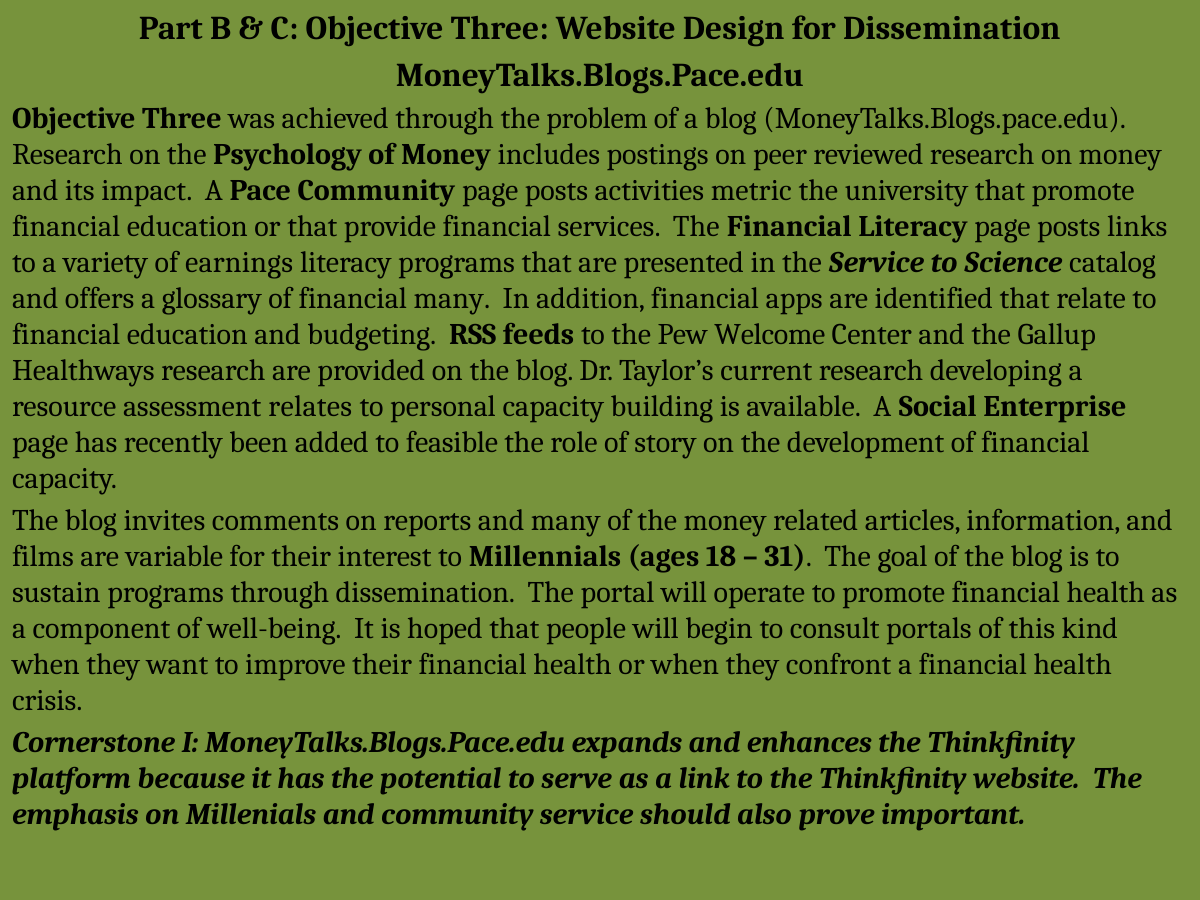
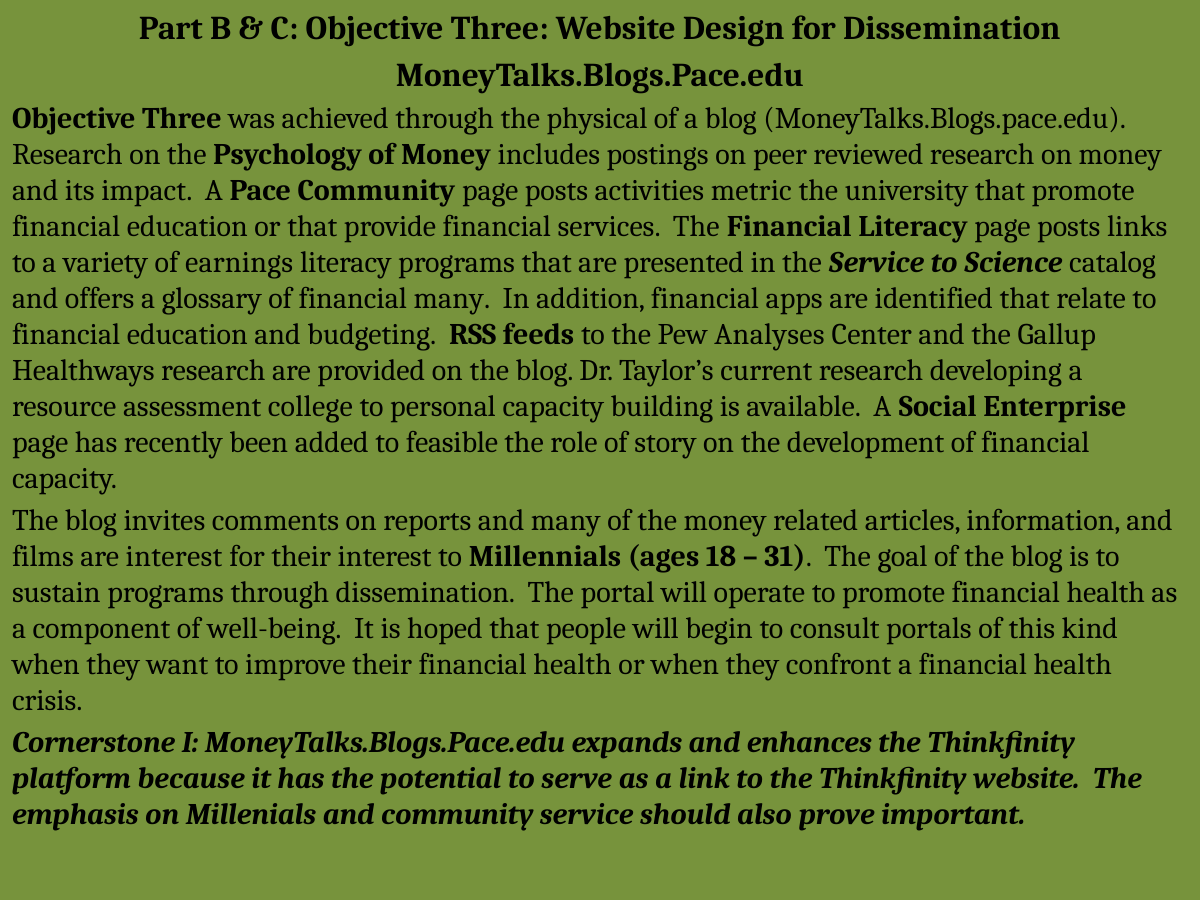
problem: problem -> physical
Welcome: Welcome -> Analyses
relates: relates -> college
are variable: variable -> interest
